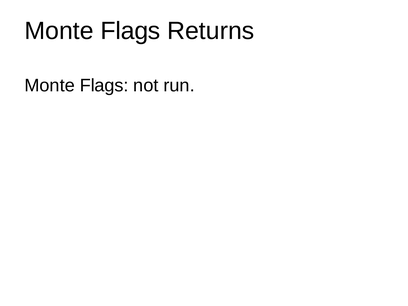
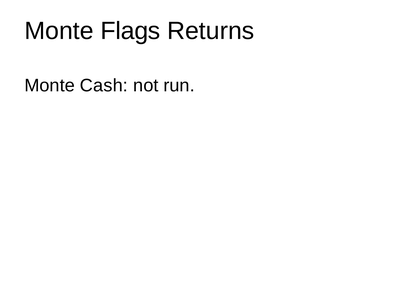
Flags at (104, 86): Flags -> Cash
